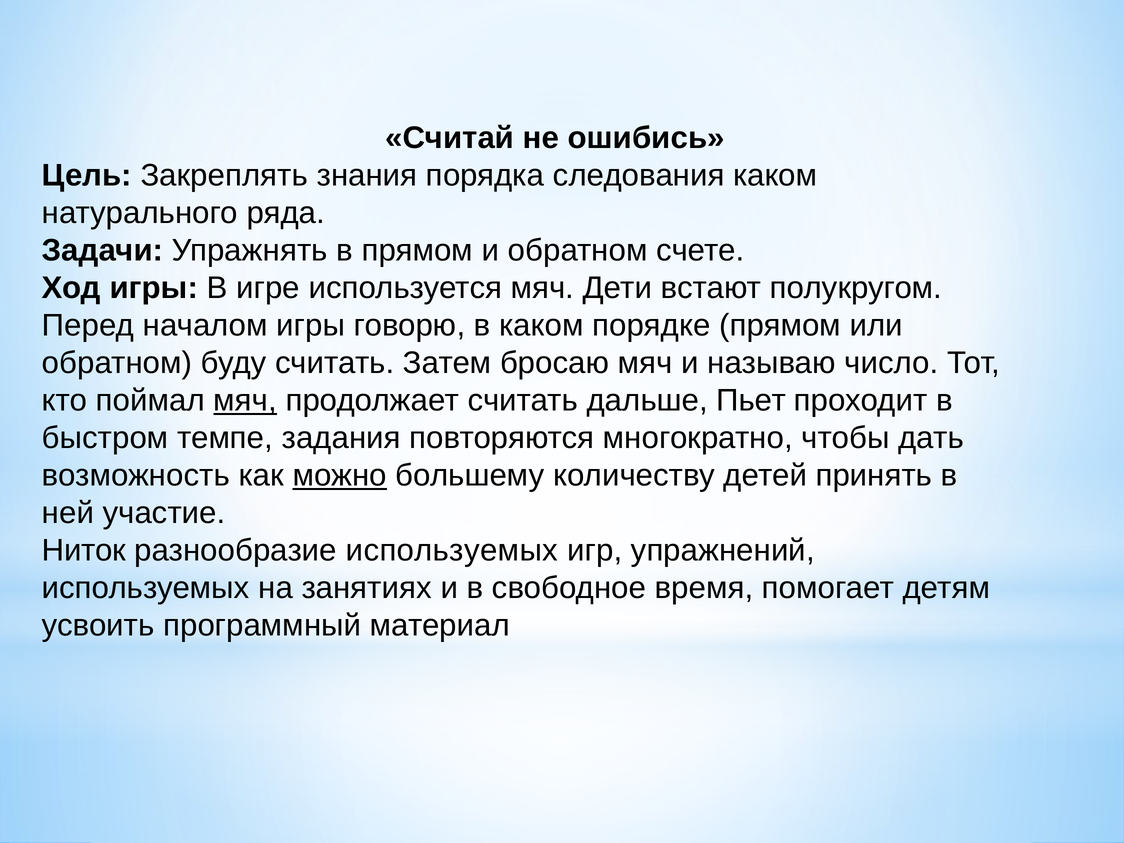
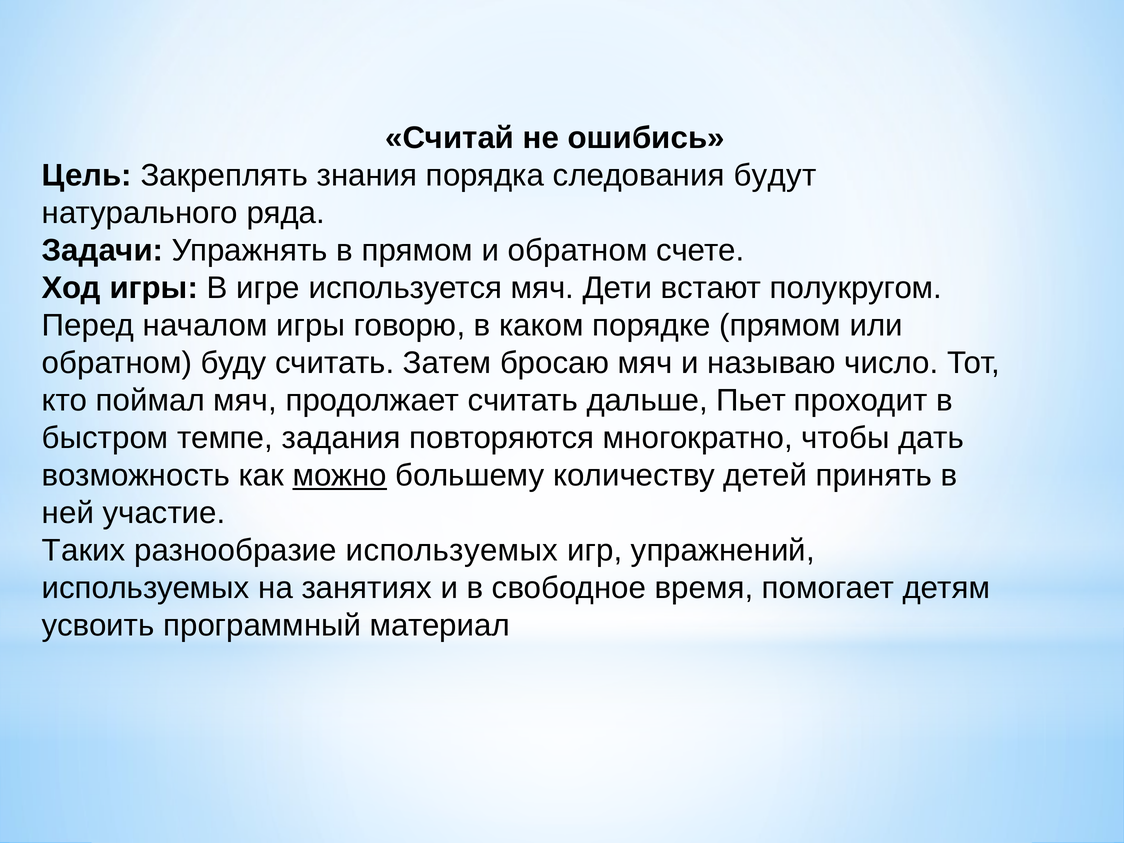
следования каком: каком -> будут
мяч at (245, 400) underline: present -> none
Ниток: Ниток -> Таких
